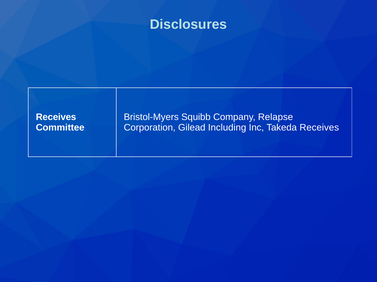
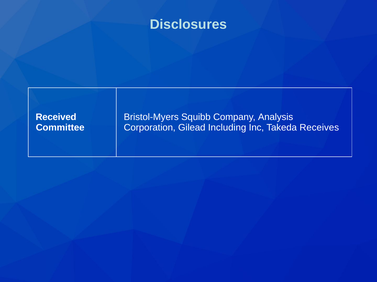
Receives at (56, 117): Receives -> Received
Relapse: Relapse -> Analysis
